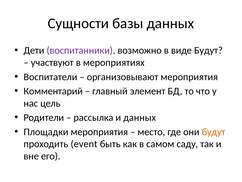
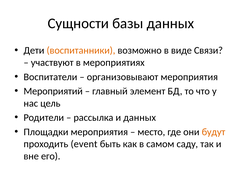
воспитанники colour: purple -> orange
виде Будут: Будут -> Связи
Комментарий: Комментарий -> Мероприятий
